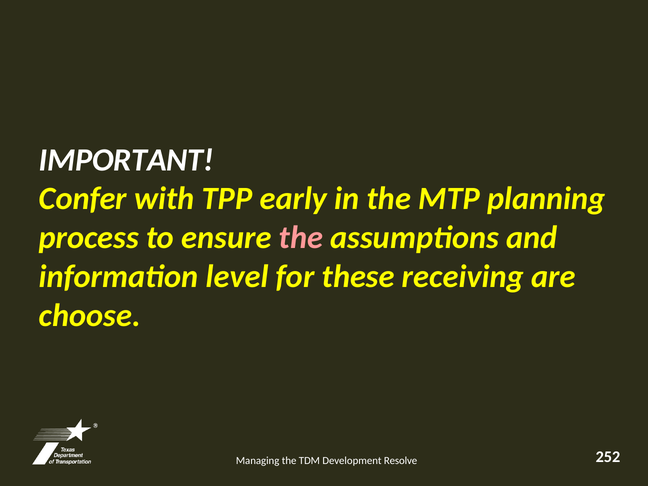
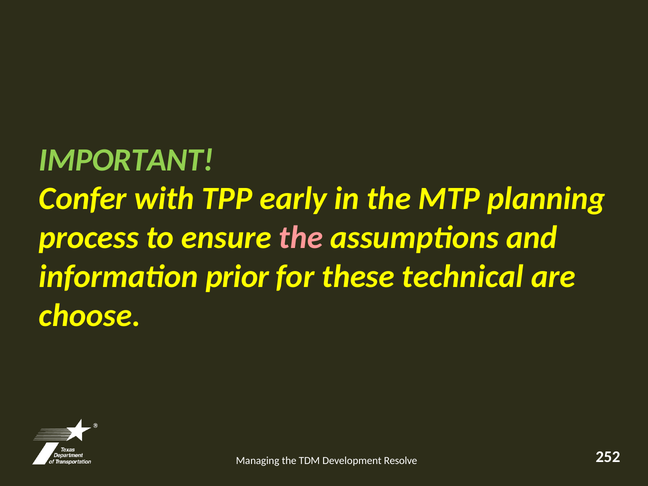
IMPORTANT colour: white -> light green
level: level -> prior
receiving: receiving -> technical
